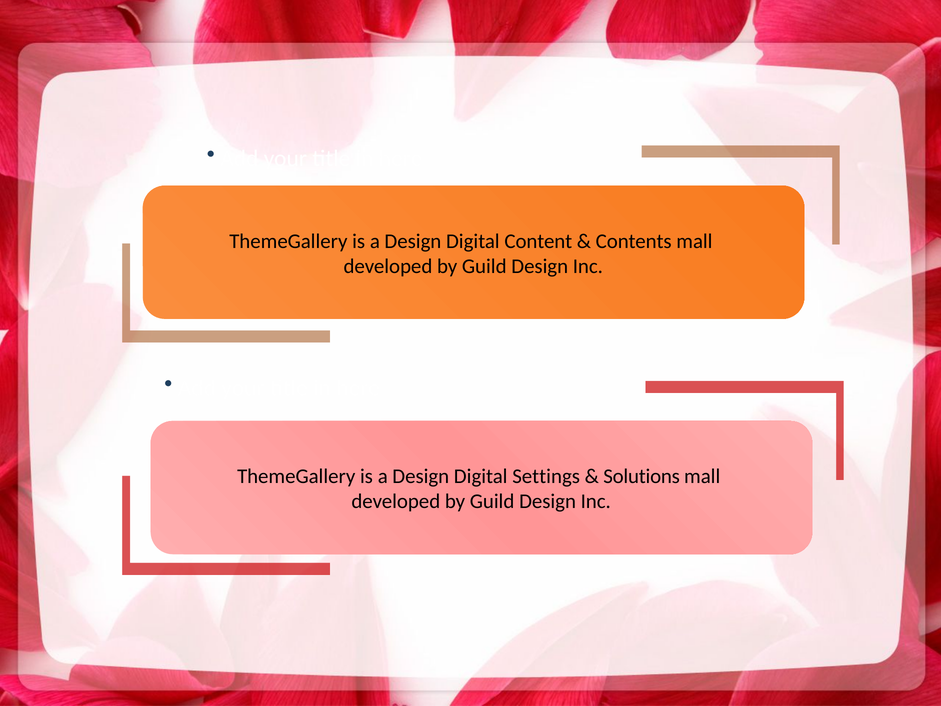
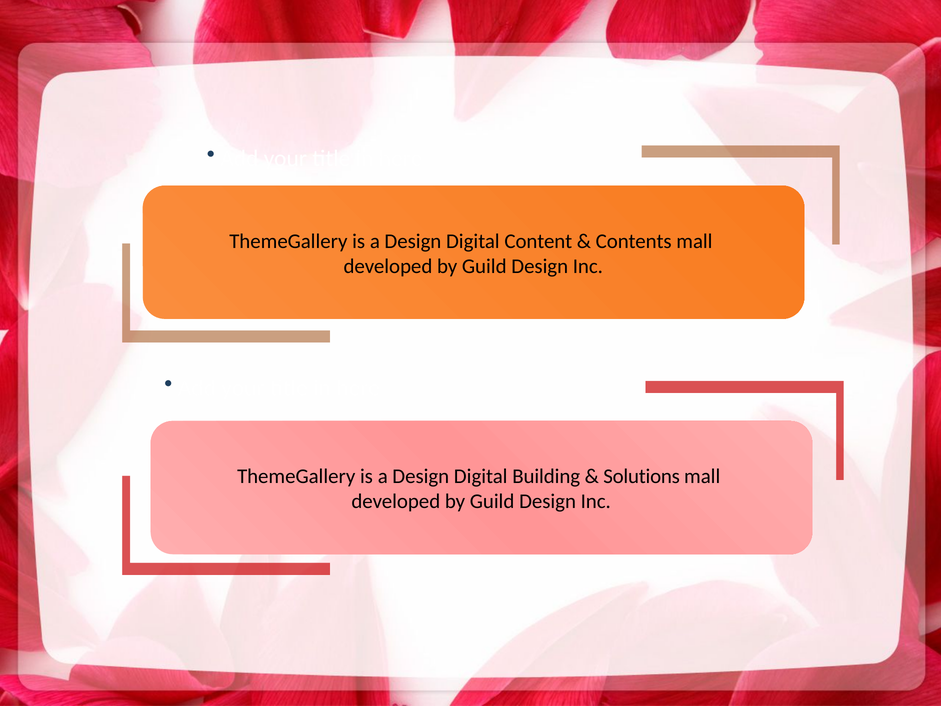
Settings: Settings -> Building
